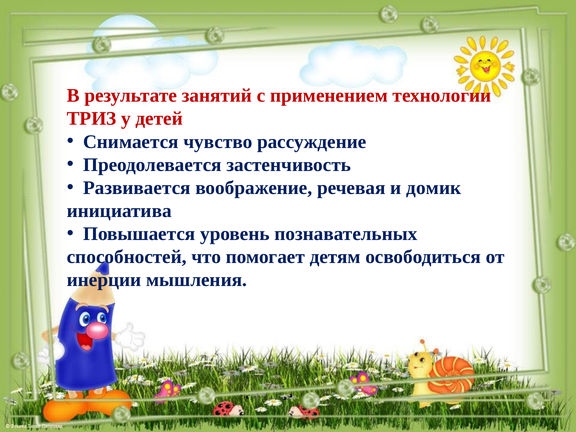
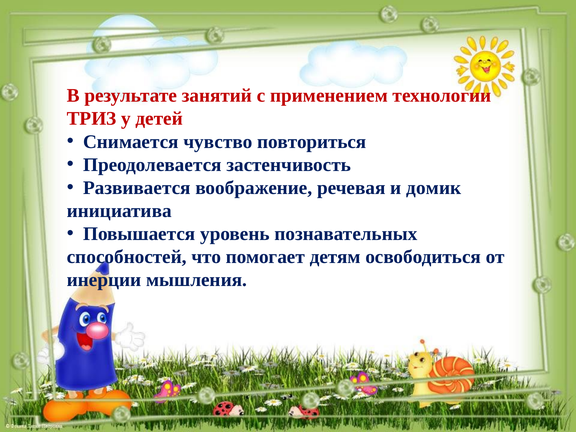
рассуждение: рассуждение -> повториться
